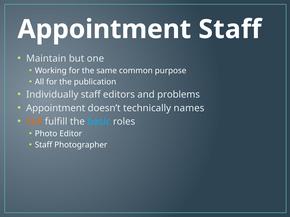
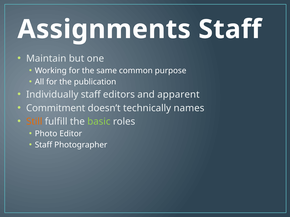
Appointment at (104, 29): Appointment -> Assignments
problems: problems -> apparent
Appointment at (56, 108): Appointment -> Commitment
basic colour: light blue -> light green
